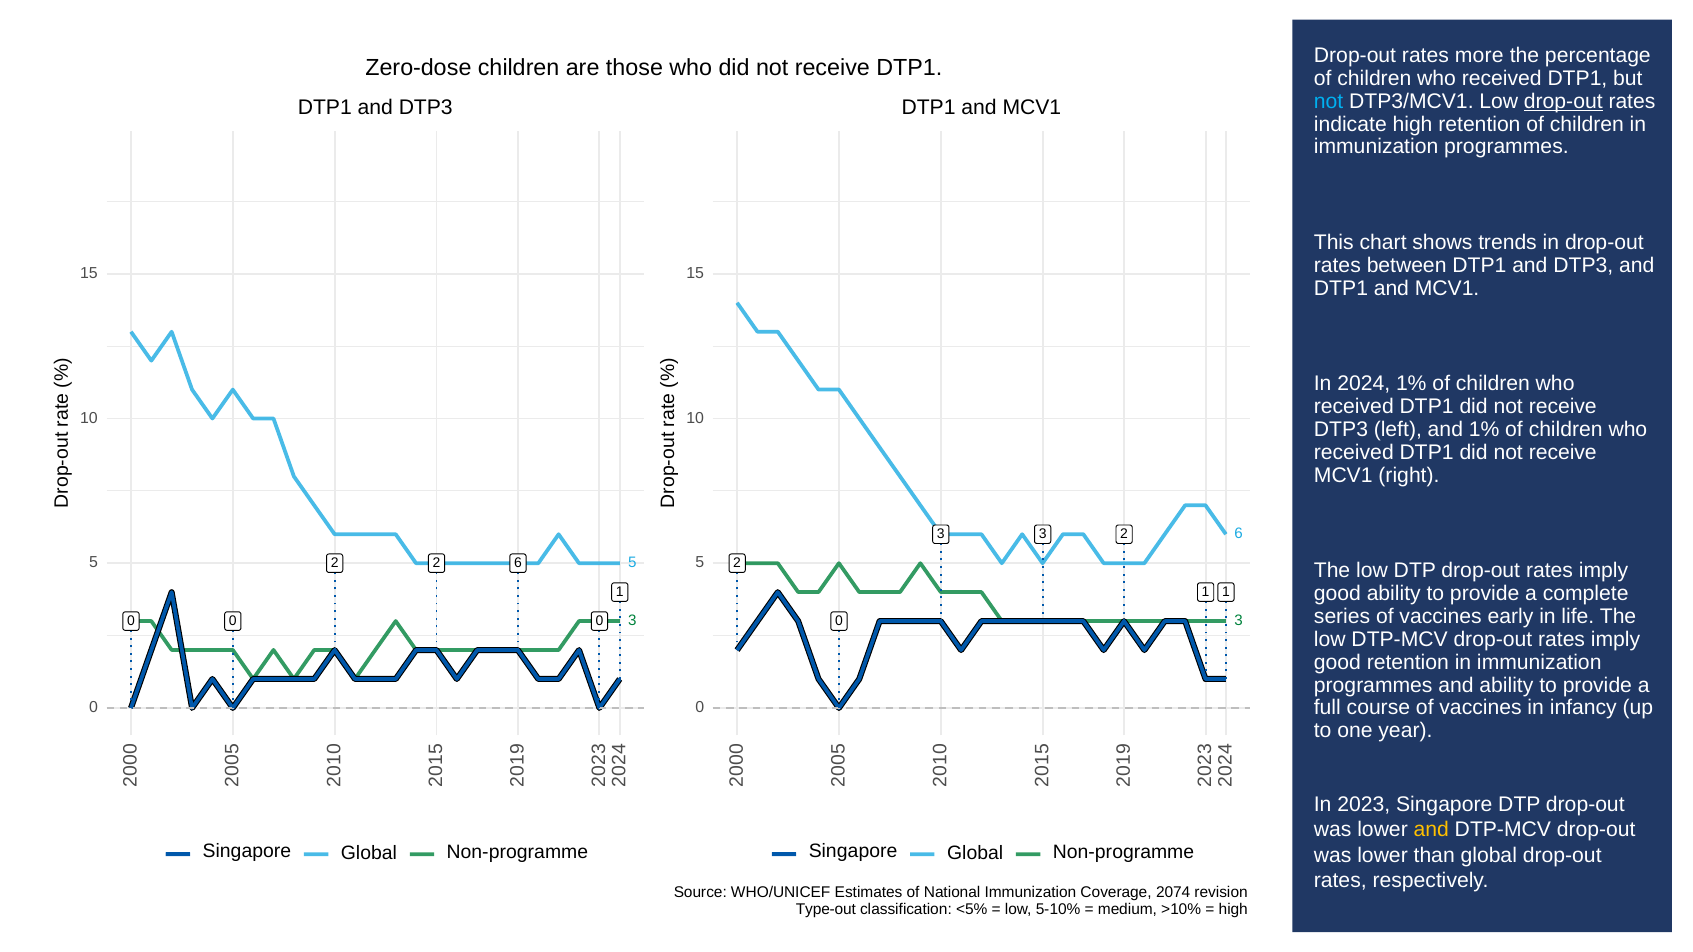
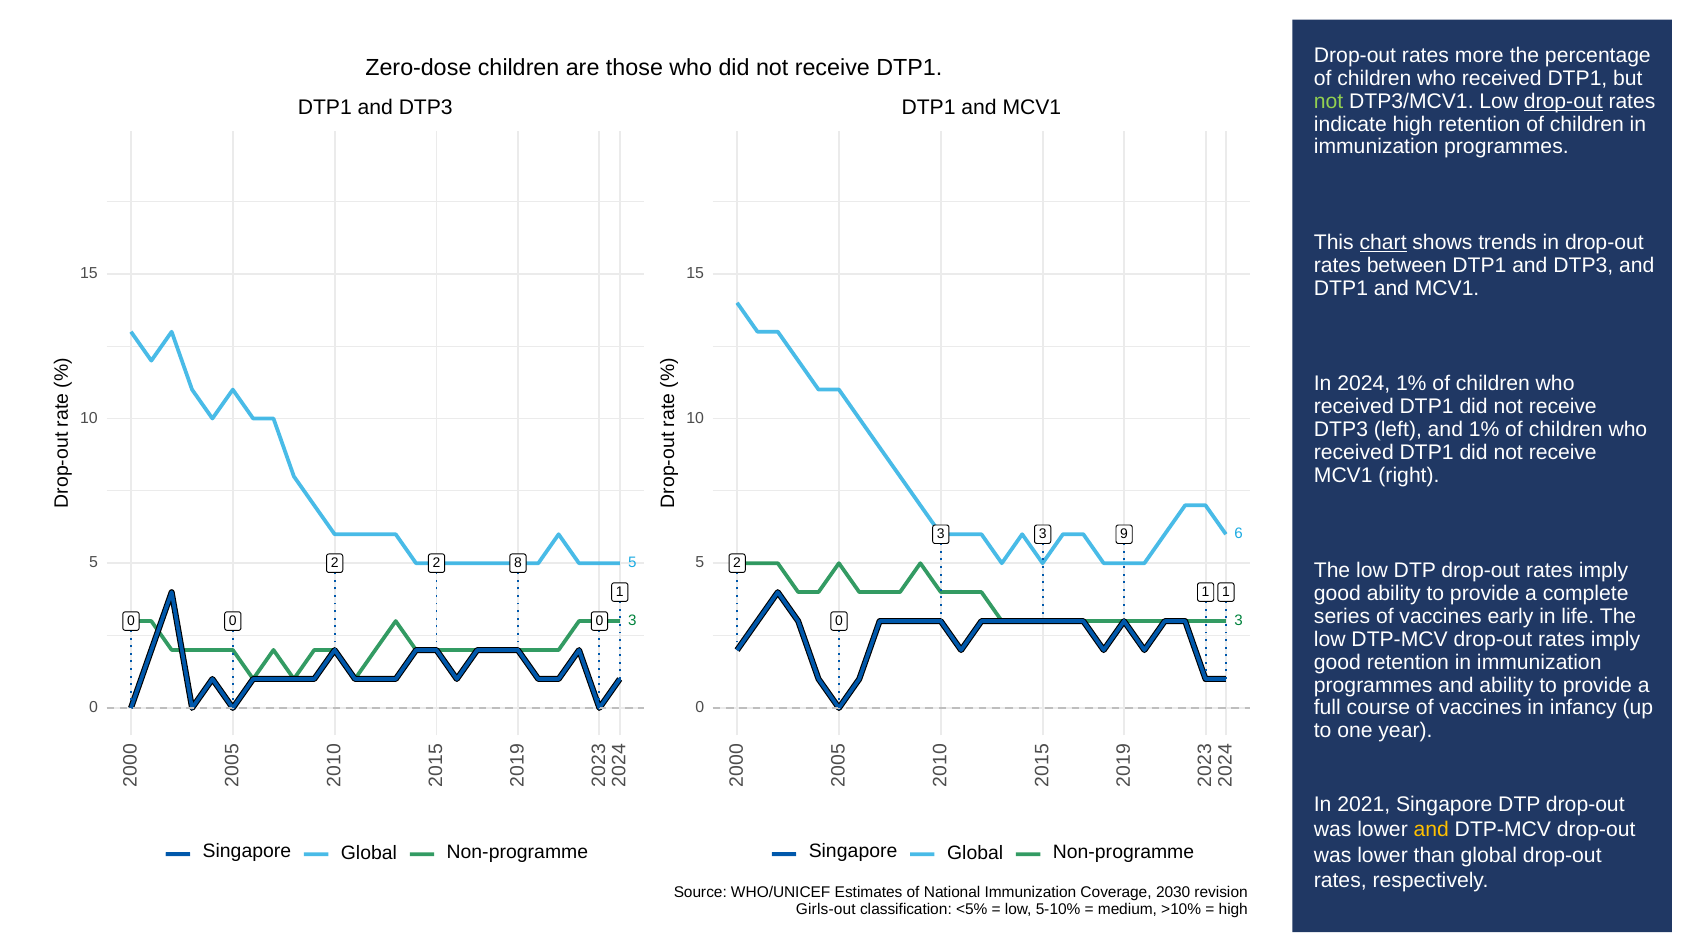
not at (1329, 101) colour: light blue -> light green
chart underline: none -> present
3 3 2: 2 -> 9
2 6: 6 -> 8
2023: 2023 -> 2021
2074: 2074 -> 2030
Type-out: Type-out -> Girls-out
